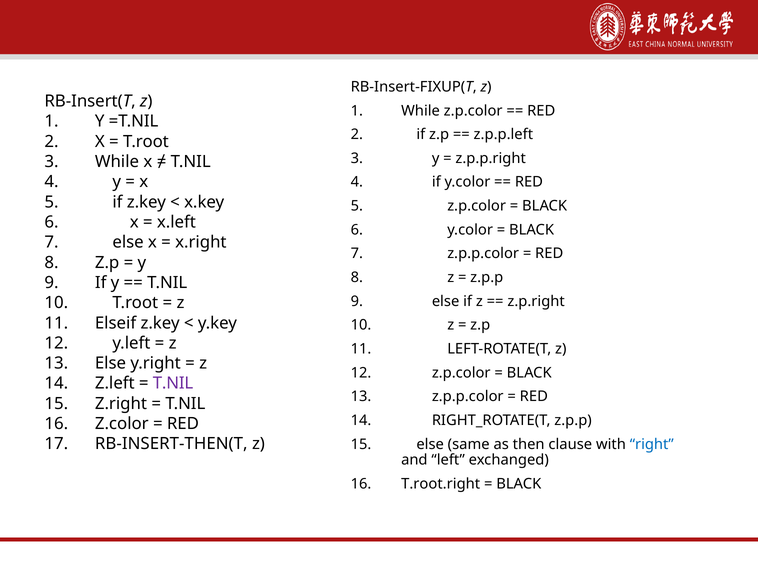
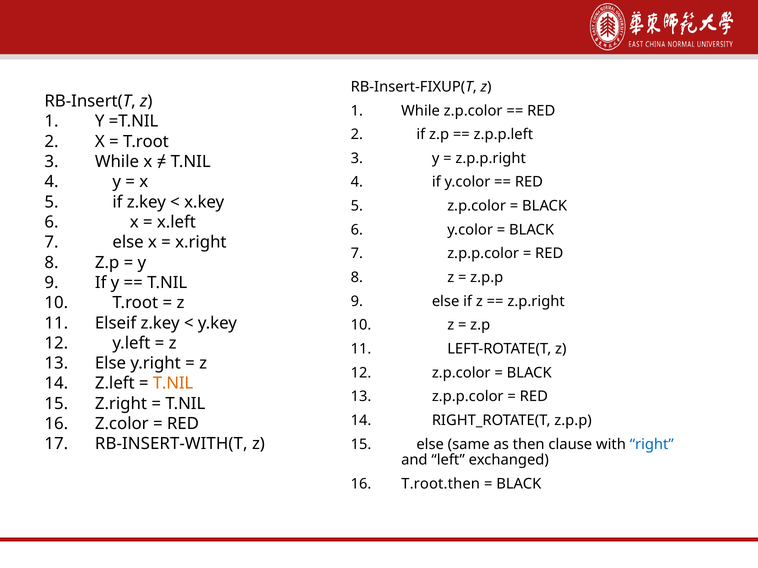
T.NIL at (173, 384) colour: purple -> orange
RB-INSERT-THEN(T: RB-INSERT-THEN(T -> RB-INSERT-WITH(T
T.root.right: T.root.right -> T.root.then
